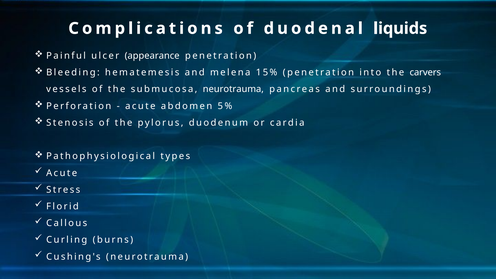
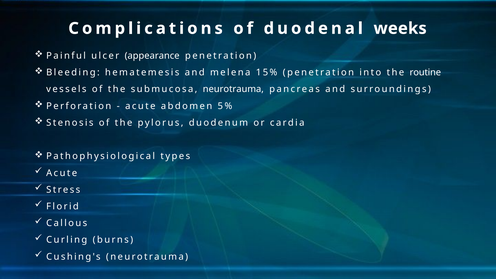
liquids: liquids -> weeks
carvers: carvers -> routine
